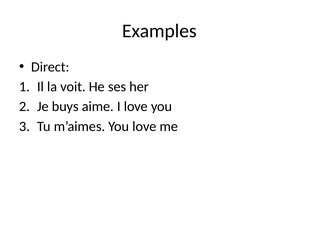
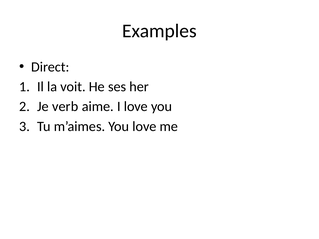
buys: buys -> verb
